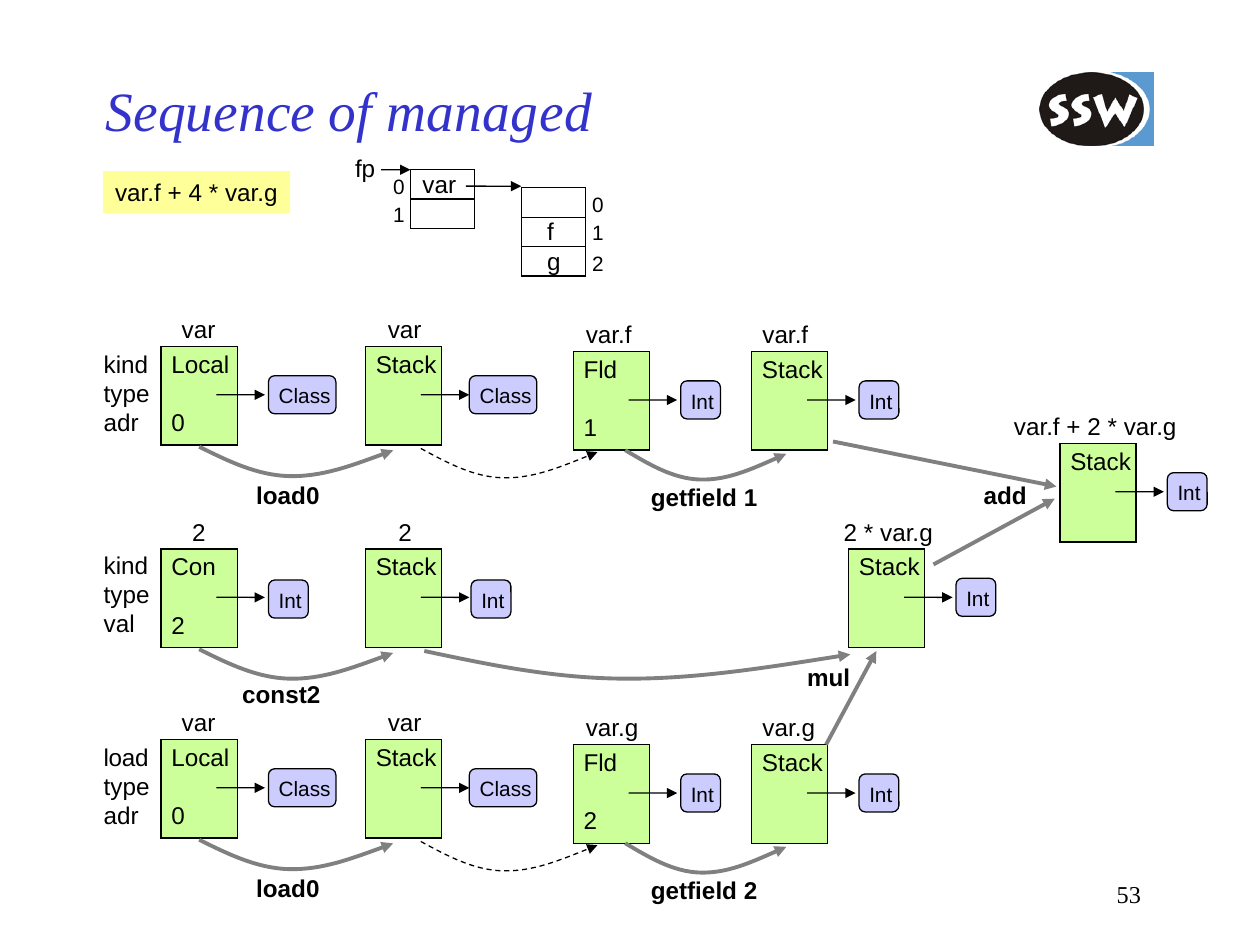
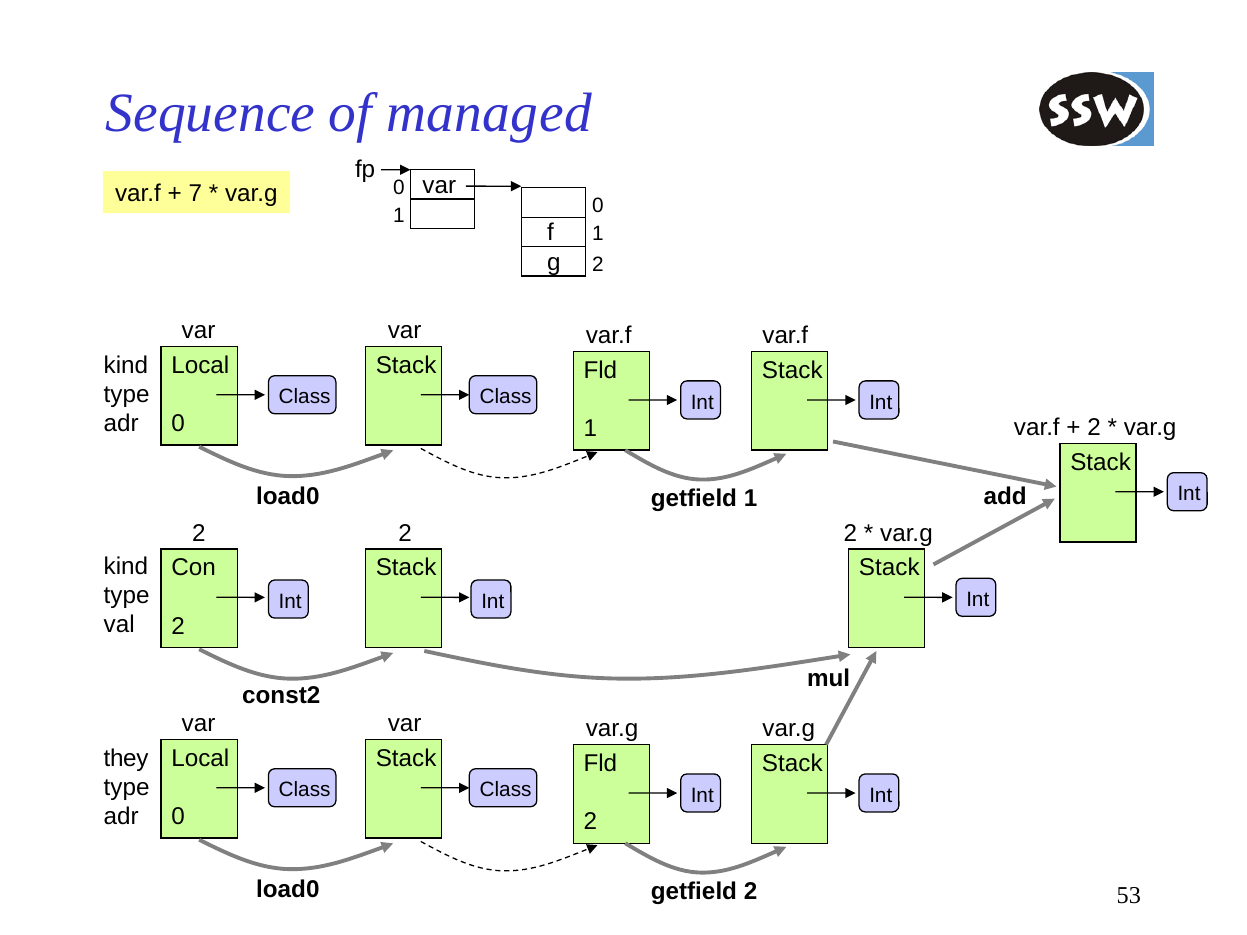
4: 4 -> 7
load: load -> they
